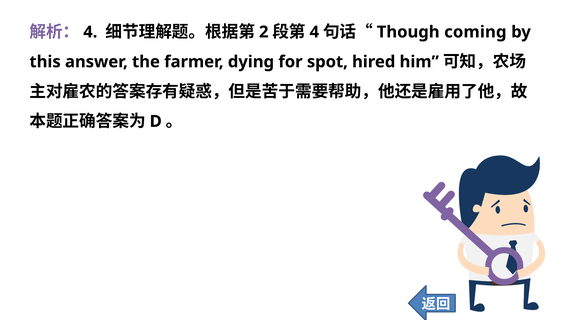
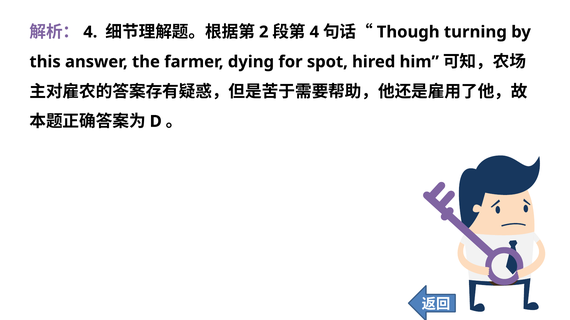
coming: coming -> turning
